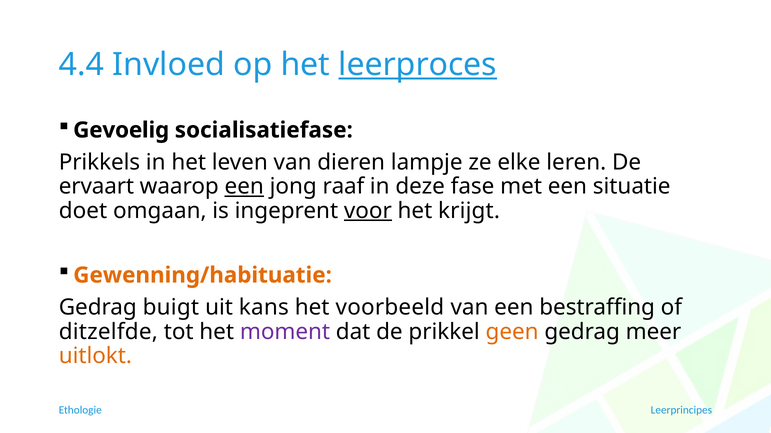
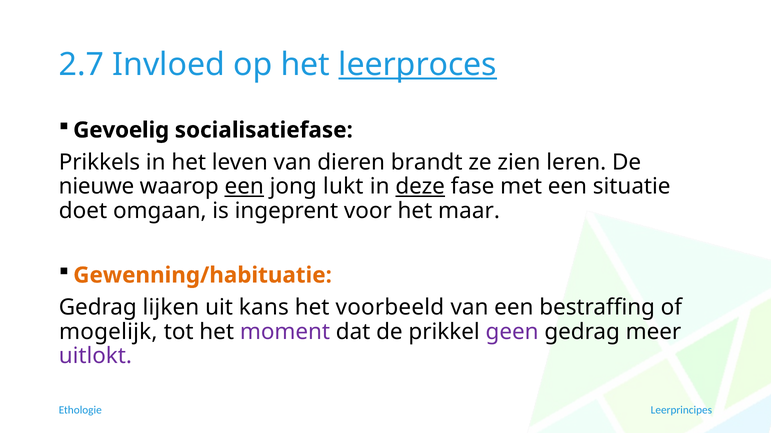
4.4: 4.4 -> 2.7
lampje: lampje -> brandt
elke: elke -> zien
ervaart: ervaart -> nieuwe
raaf: raaf -> lukt
deze underline: none -> present
voor underline: present -> none
krijgt: krijgt -> maar
buigt: buigt -> lijken
ditzelfde: ditzelfde -> mogelijk
geen colour: orange -> purple
uitlokt colour: orange -> purple
